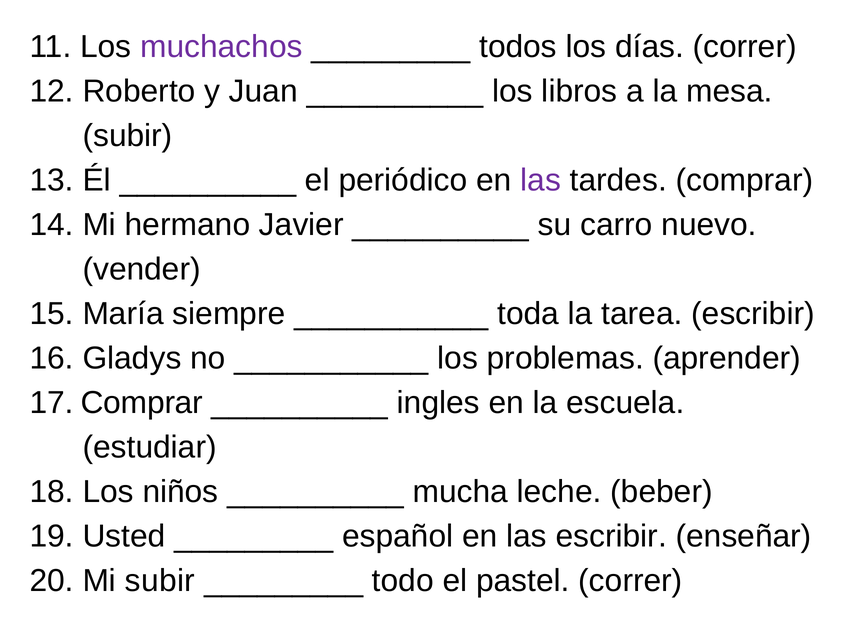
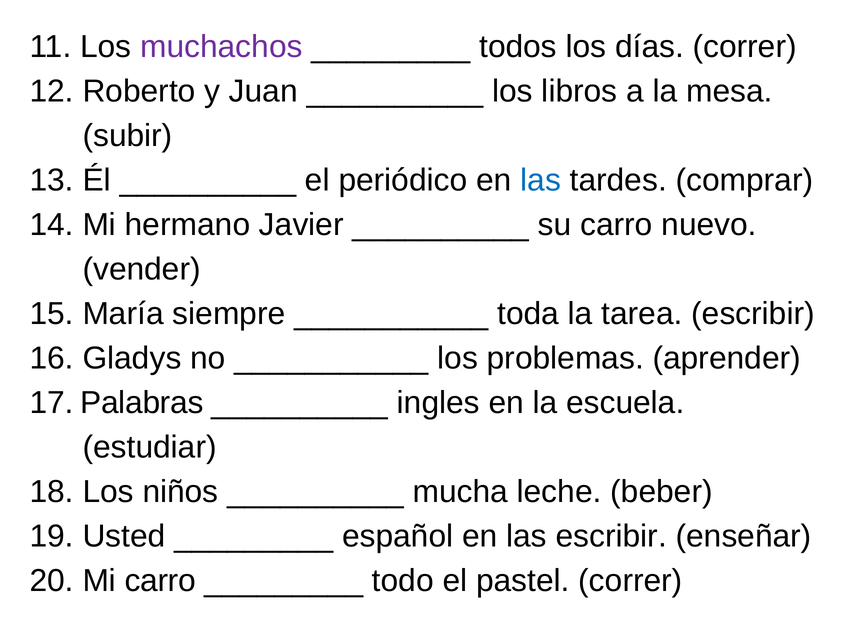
las at (541, 180) colour: purple -> blue
17 Comprar: Comprar -> Palabras
Mi subir: subir -> carro
